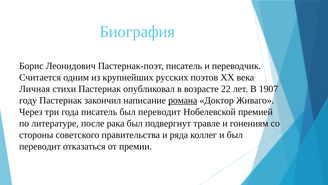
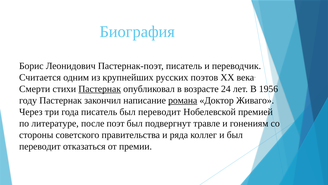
Личная: Личная -> Смерти
Пастернак at (100, 89) underline: none -> present
22: 22 -> 24
1907: 1907 -> 1956
рака: рака -> поэт
